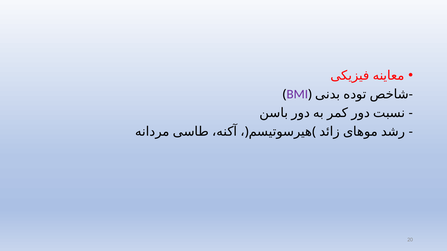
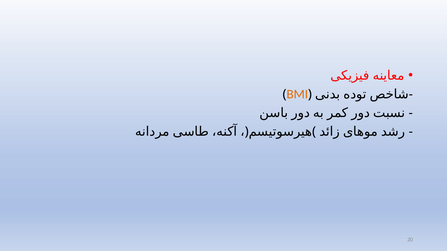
BMI colour: purple -> orange
